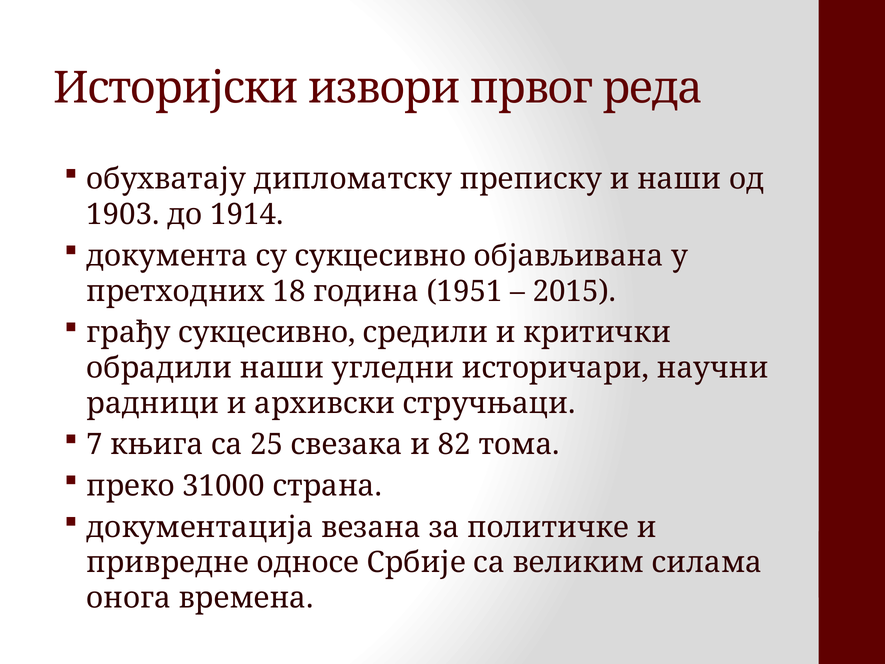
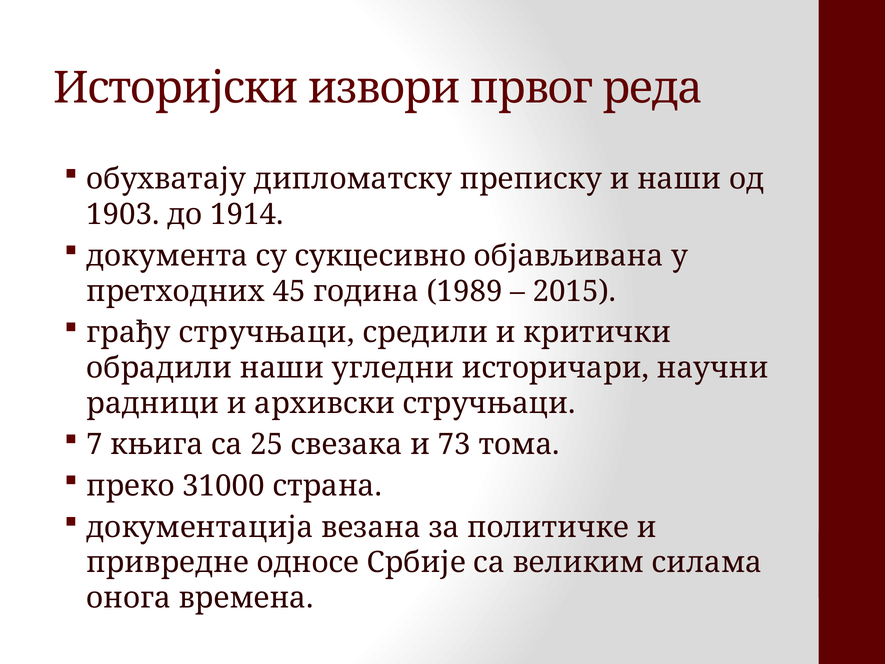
18: 18 -> 45
1951: 1951 -> 1989
грађу сукцесивно: сукцесивно -> стручњаци
82: 82 -> 73
